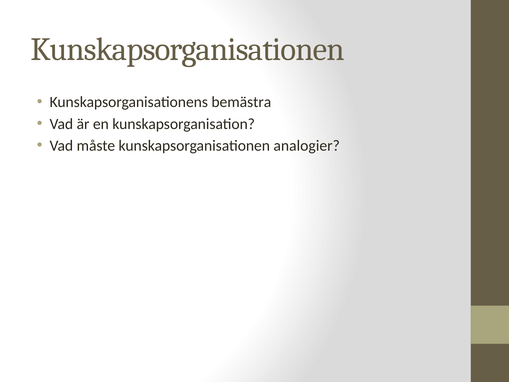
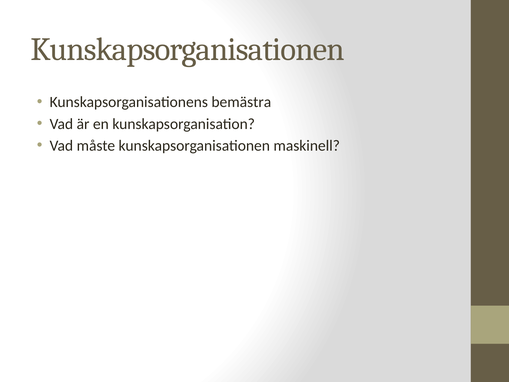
analogier: analogier -> maskinell
